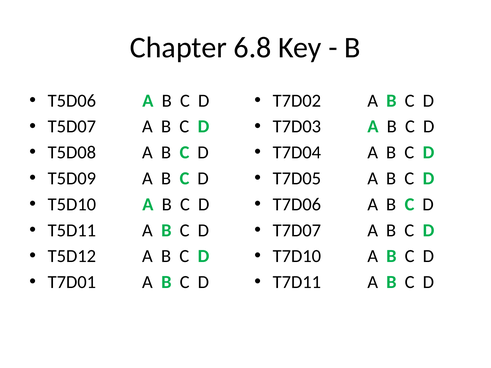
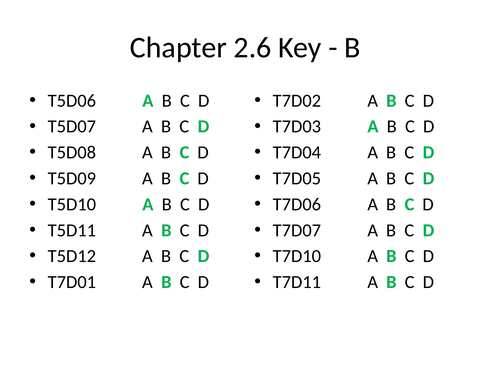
6.8: 6.8 -> 2.6
